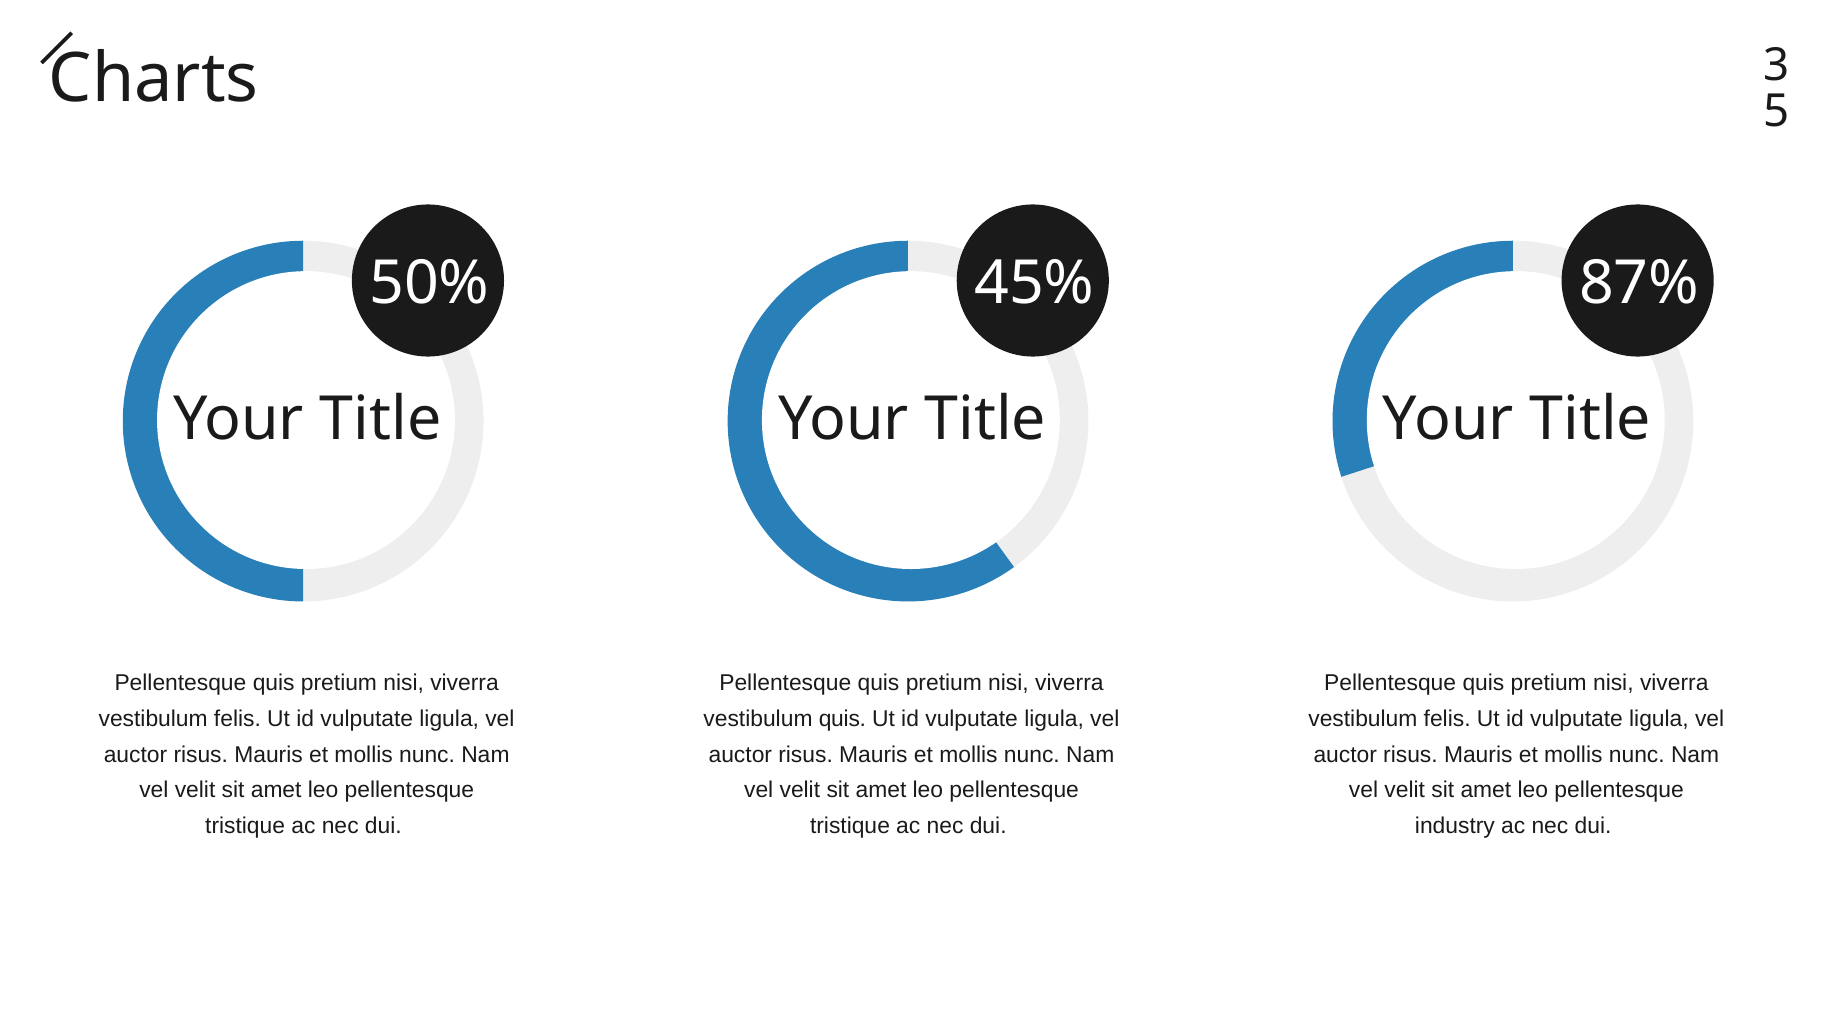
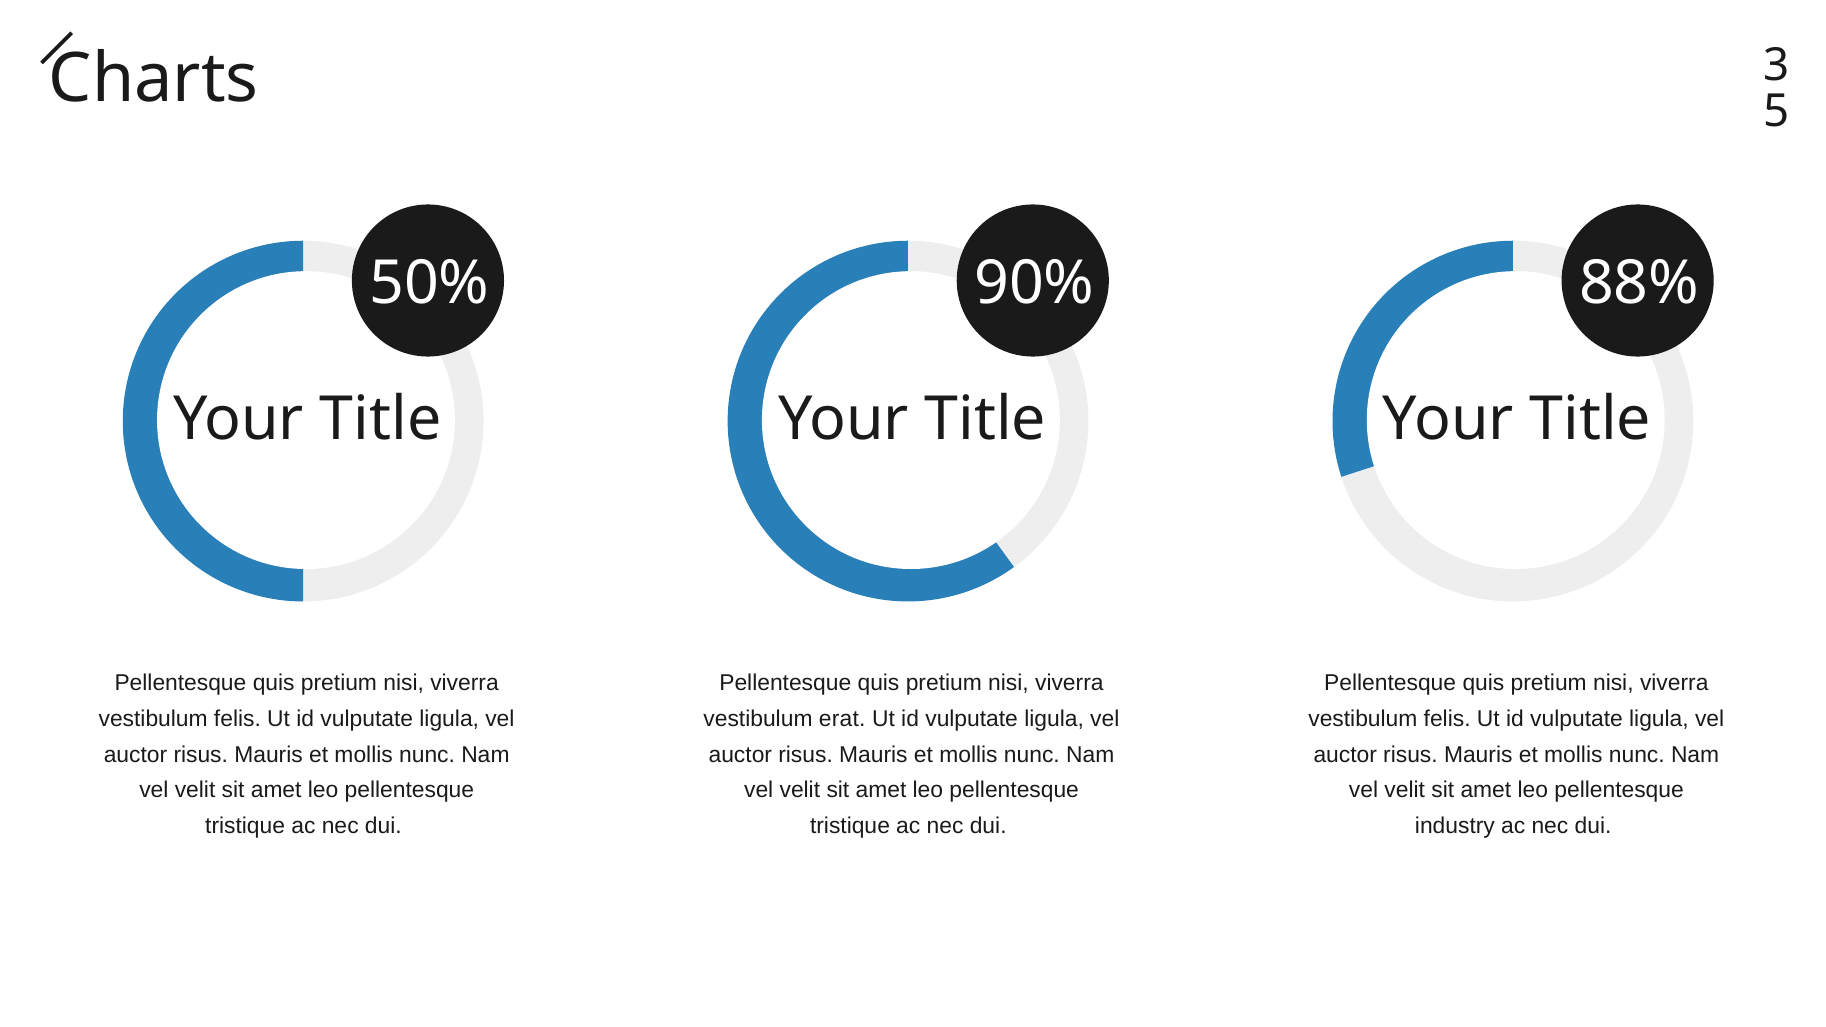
45%: 45% -> 90%
87%: 87% -> 88%
vestibulum quis: quis -> erat
